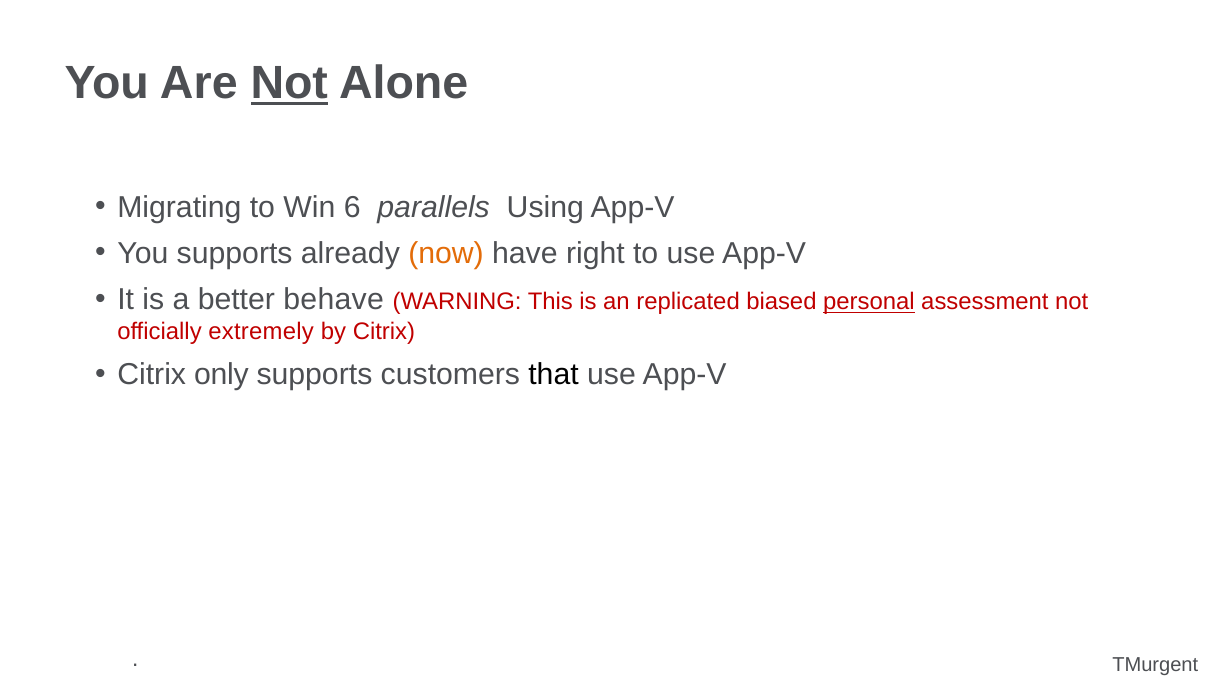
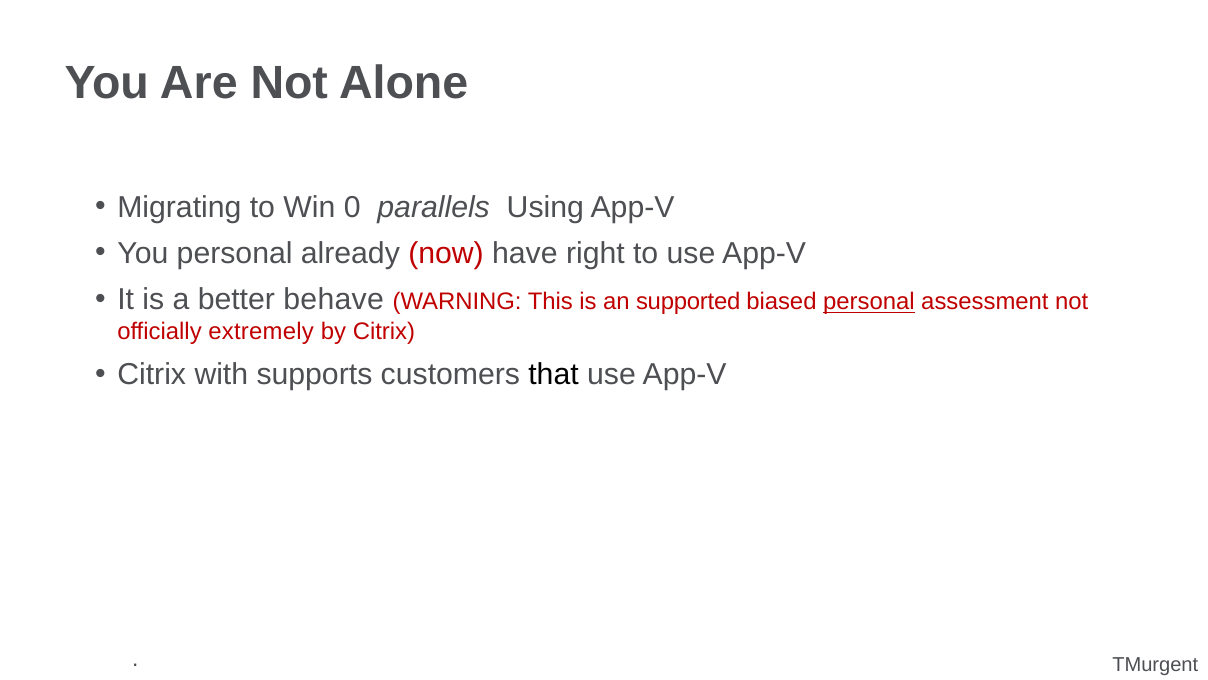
Not at (289, 83) underline: present -> none
6: 6 -> 0
You supports: supports -> personal
now colour: orange -> red
replicated: replicated -> supported
only: only -> with
